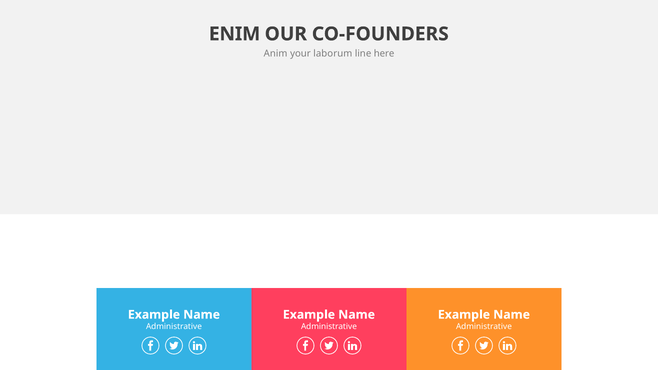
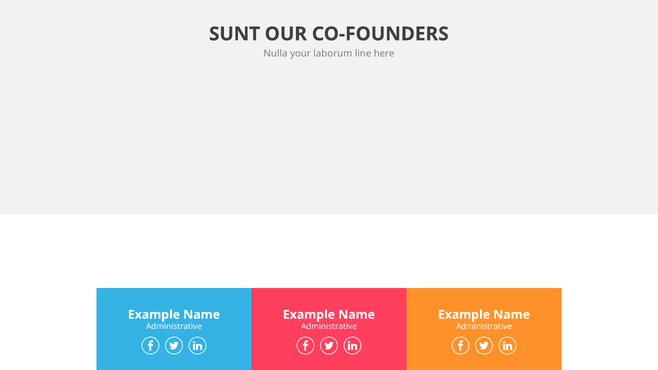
ENIM: ENIM -> SUNT
Anim: Anim -> Nulla
